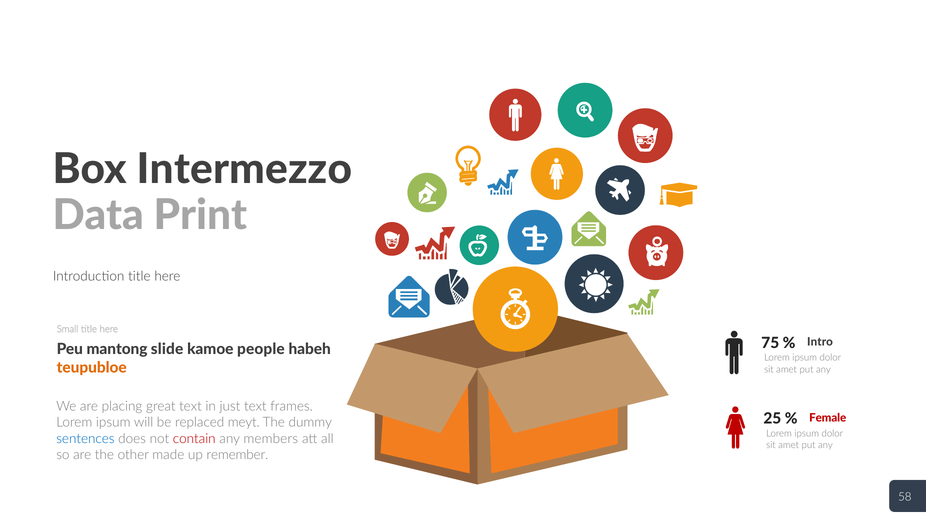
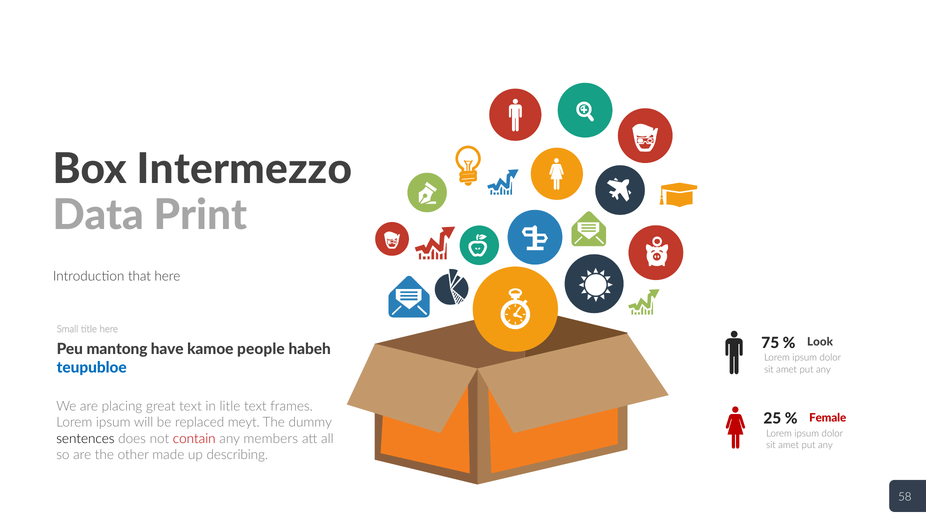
Introduction title: title -> that
Intro: Intro -> Look
slide: slide -> have
teupubloe colour: orange -> blue
just: just -> litle
sentences colour: blue -> black
remember: remember -> describing
